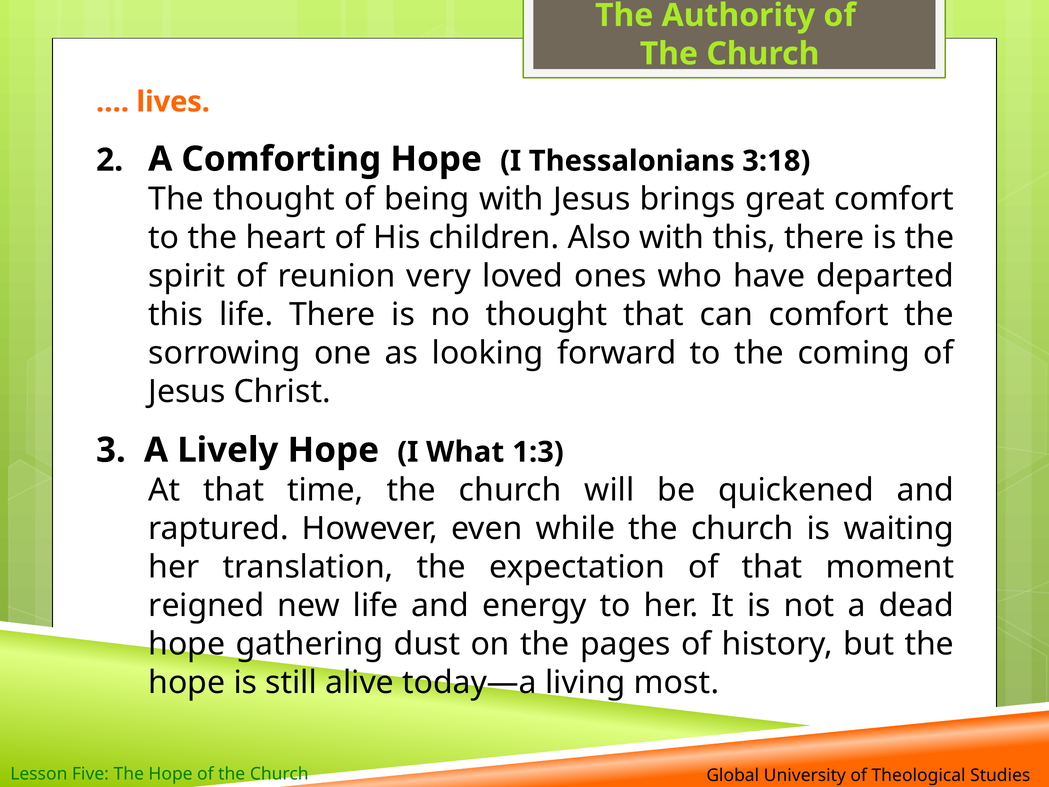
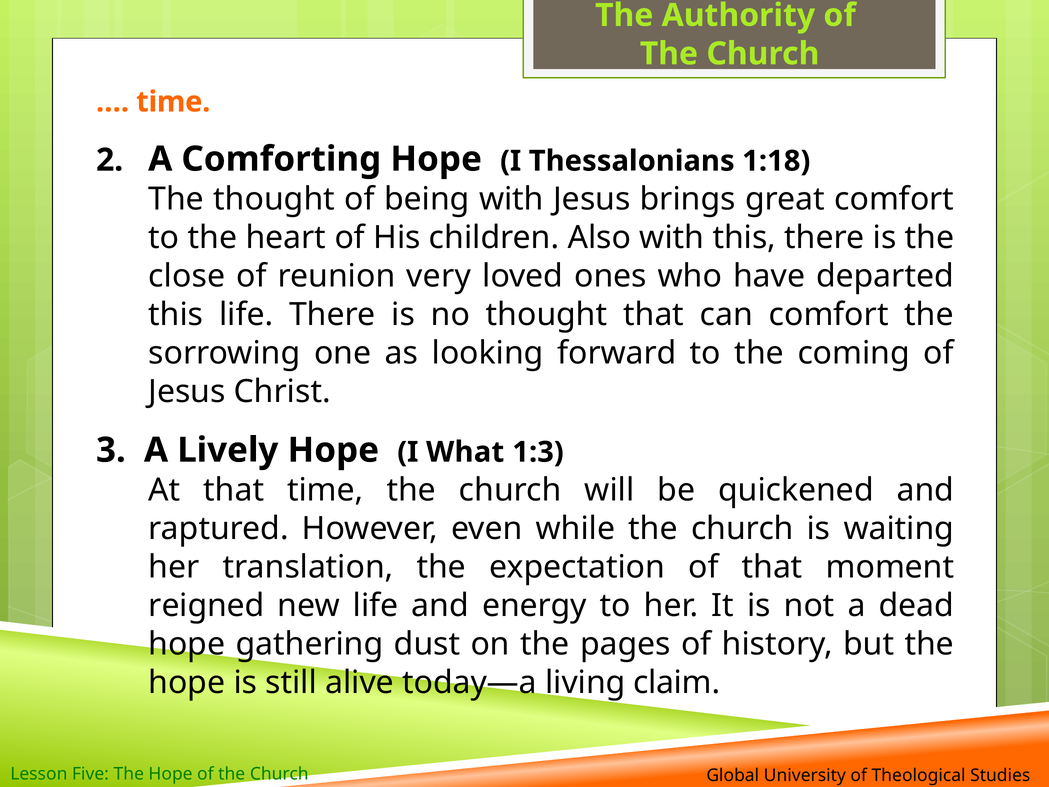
lives at (173, 102): lives -> time
3:18: 3:18 -> 1:18
spirit: spirit -> close
most: most -> claim
